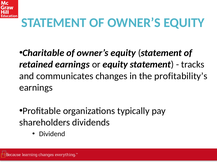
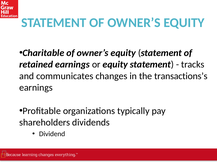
profitability’s: profitability’s -> transactions’s
